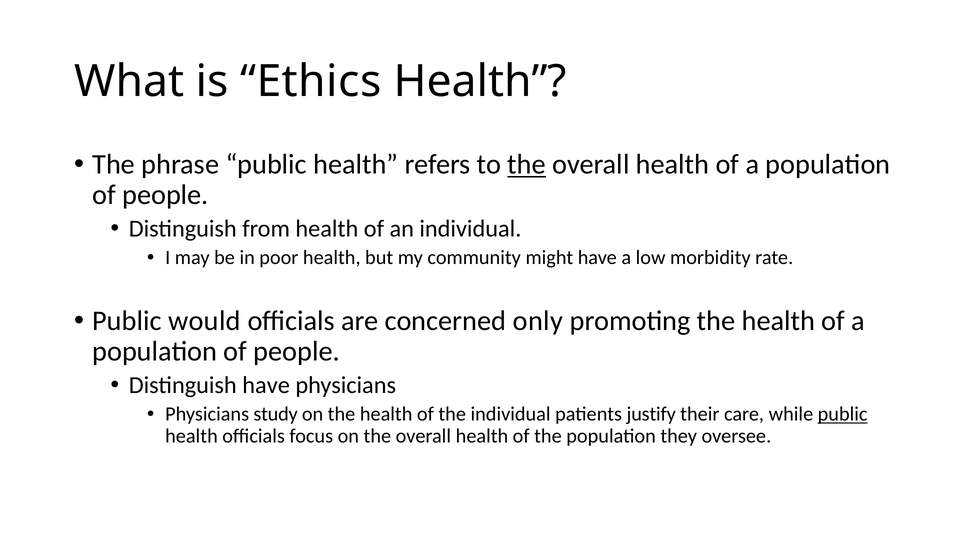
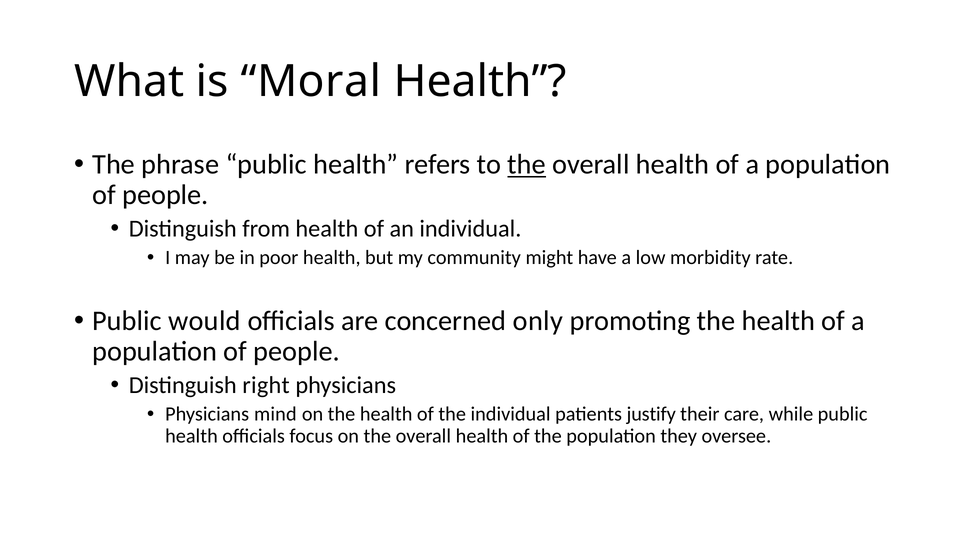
Ethics: Ethics -> Moral
Distinguish have: have -> right
study: study -> mind
public at (843, 414) underline: present -> none
